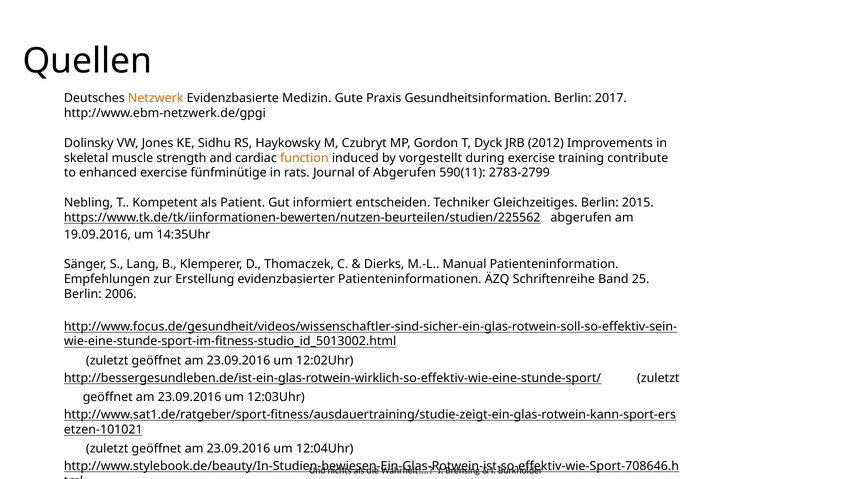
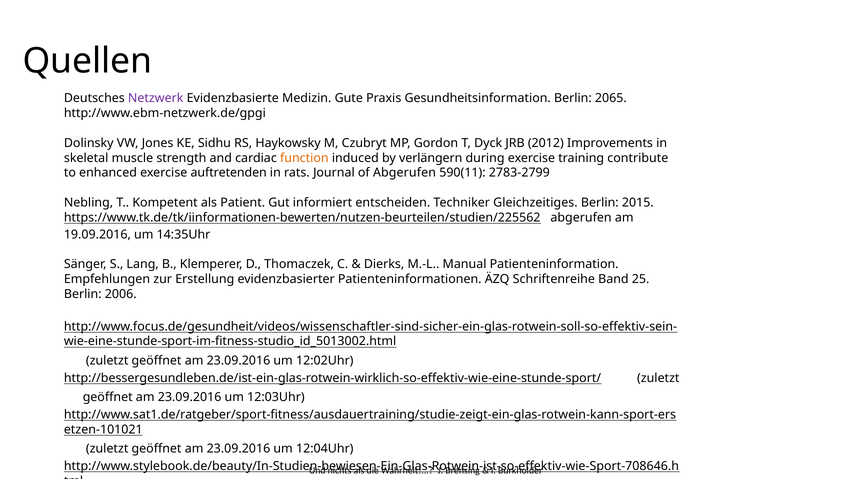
Netzwerk colour: orange -> purple
2017: 2017 -> 2065
vorgestellt: vorgestellt -> verlängern
fünfminütige: fünfminütige -> auftretenden
